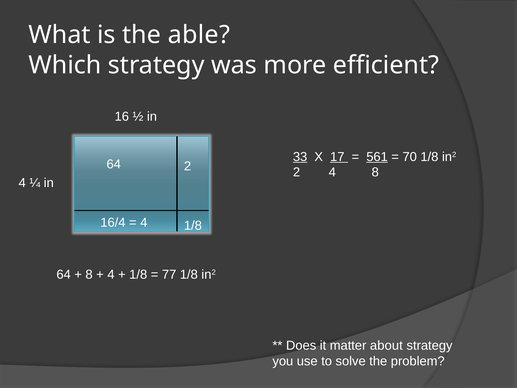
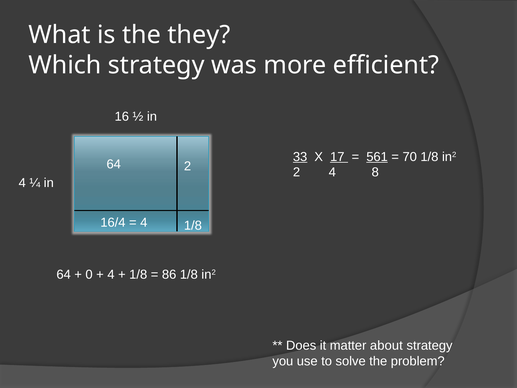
able: able -> they
8 at (89, 274): 8 -> 0
77: 77 -> 86
